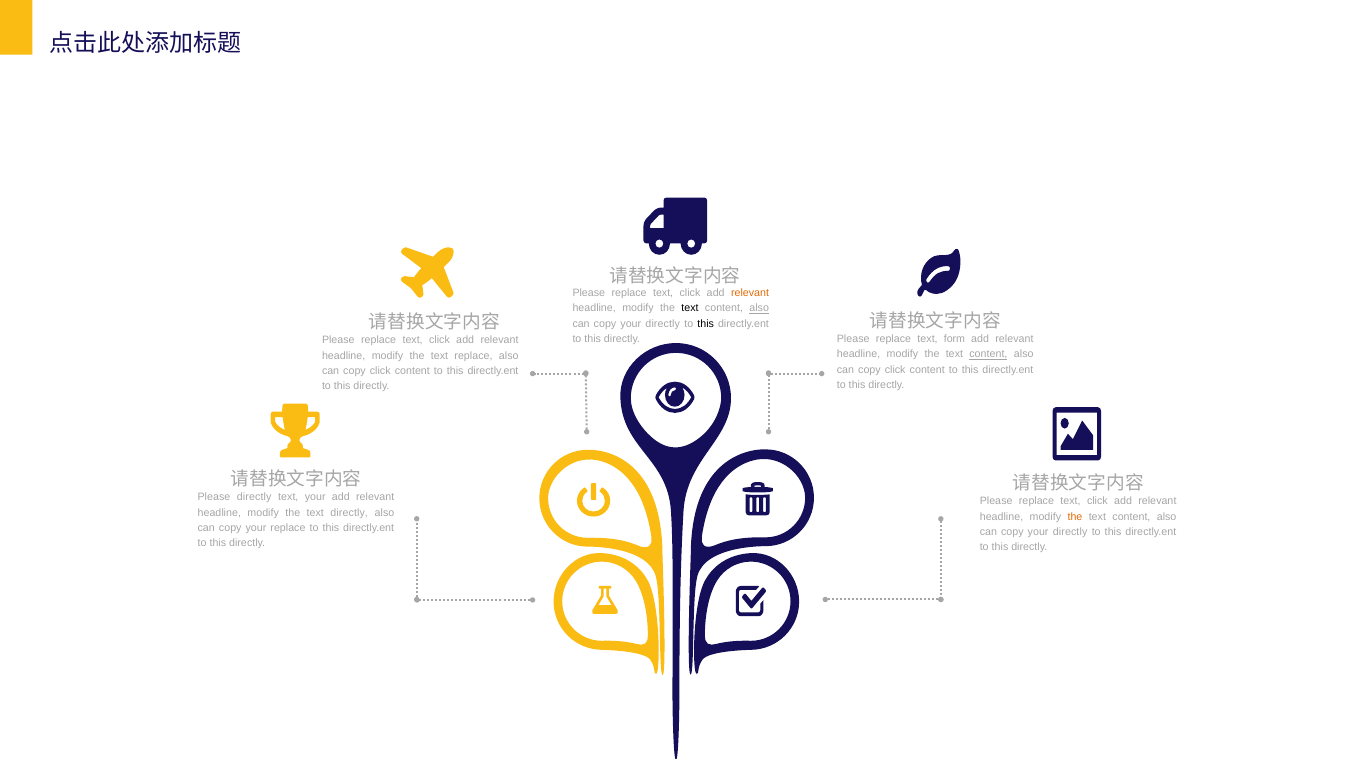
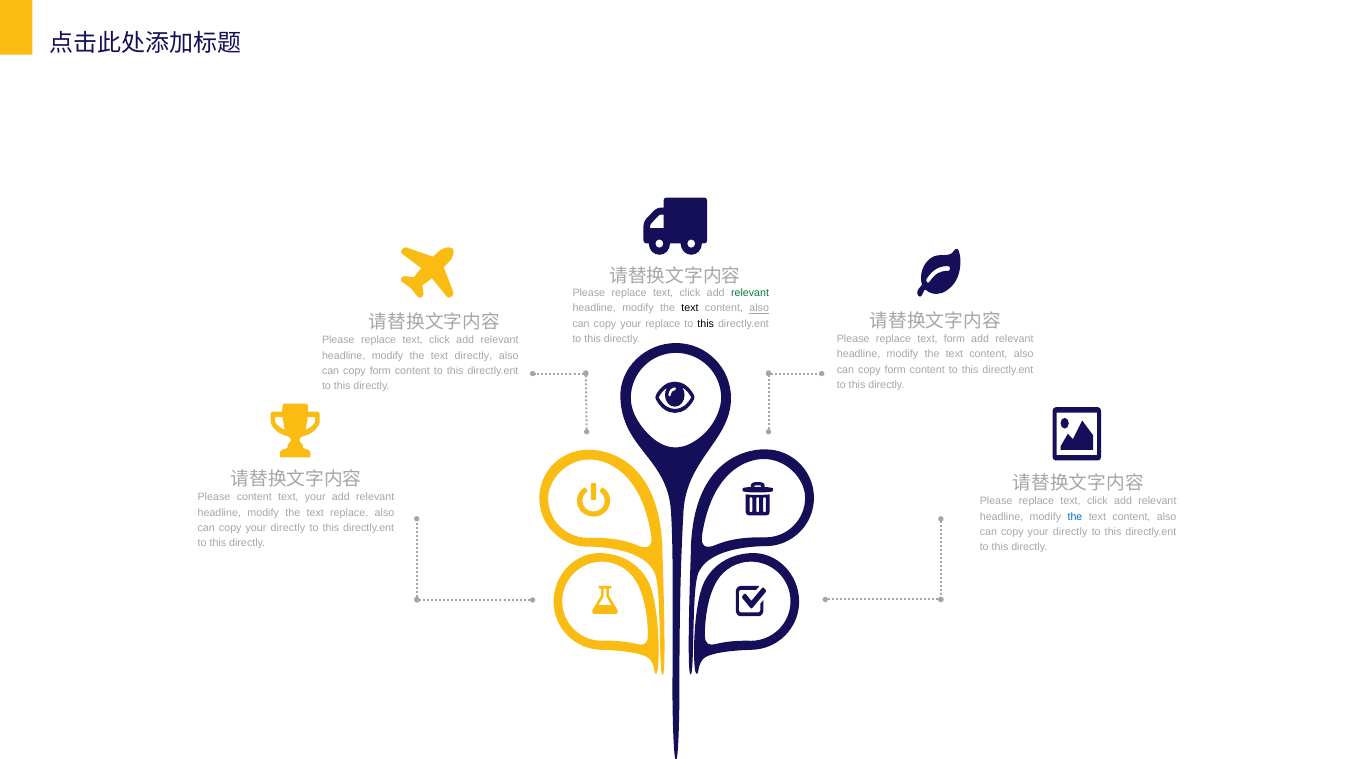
relevant at (750, 293) colour: orange -> green
directly at (663, 324): directly -> replace
content at (988, 355) underline: present -> none
text replace: replace -> directly
click at (895, 370): click -> form
click at (380, 371): click -> form
Please directly: directly -> content
text directly: directly -> replace
the at (1075, 517) colour: orange -> blue
replace at (288, 528): replace -> directly
